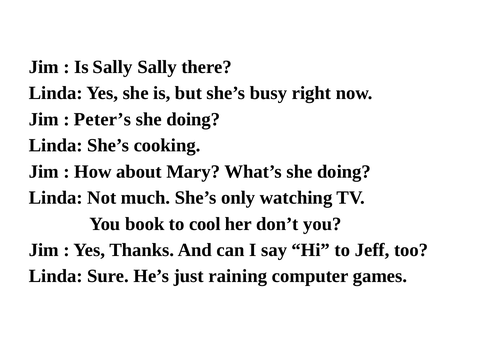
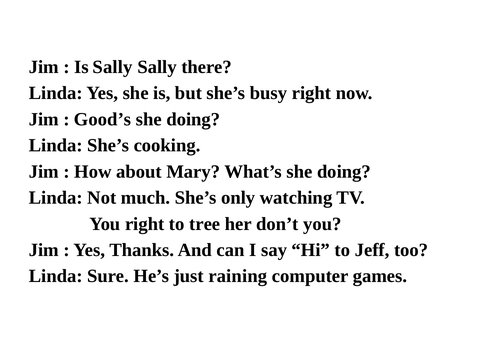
Peter’s: Peter’s -> Good’s
You book: book -> right
cool: cool -> tree
